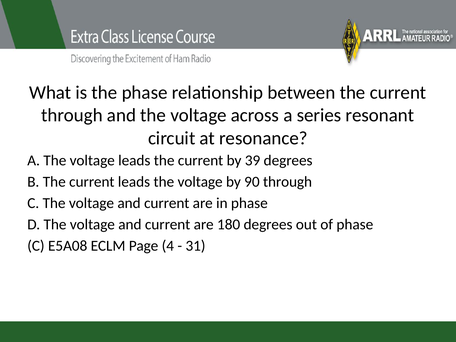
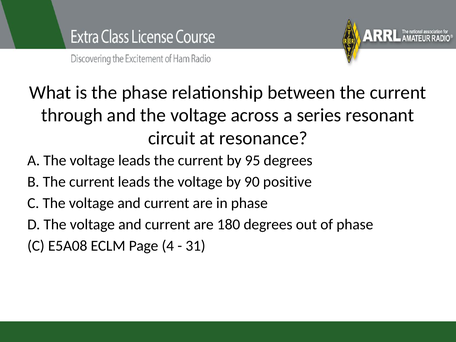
39: 39 -> 95
90 through: through -> positive
